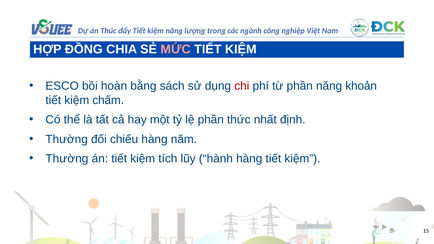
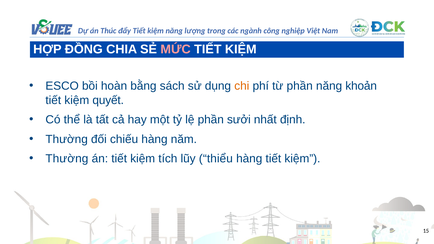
chi colour: red -> orange
chấm: chấm -> quyết
thức: thức -> sưởi
hành: hành -> thiểu
